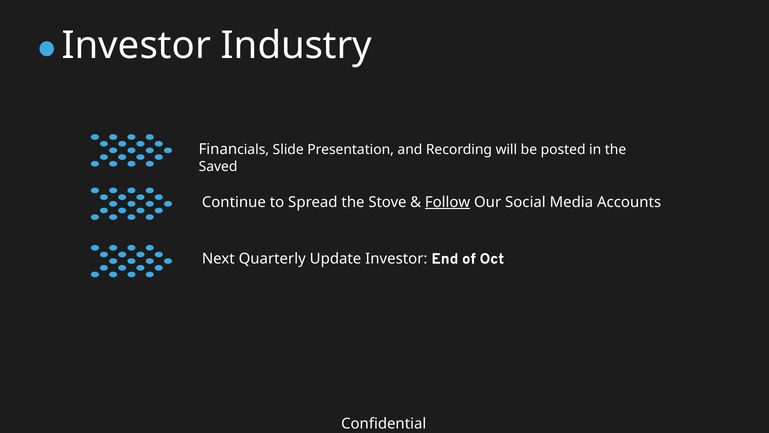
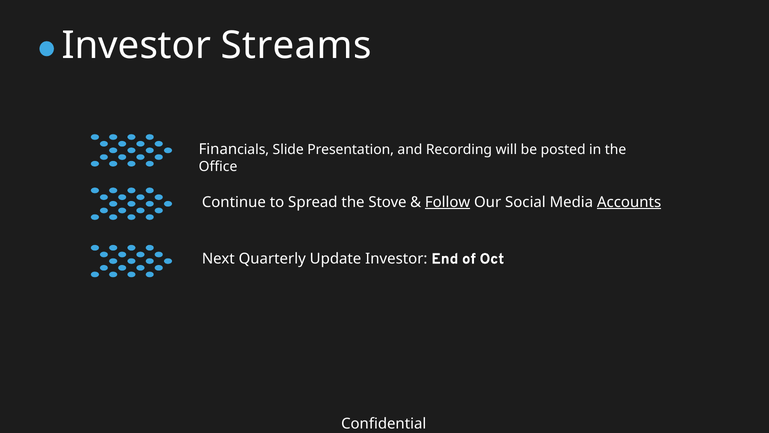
Industry: Industry -> Streams
Saved: Saved -> Office
Accounts underline: none -> present
